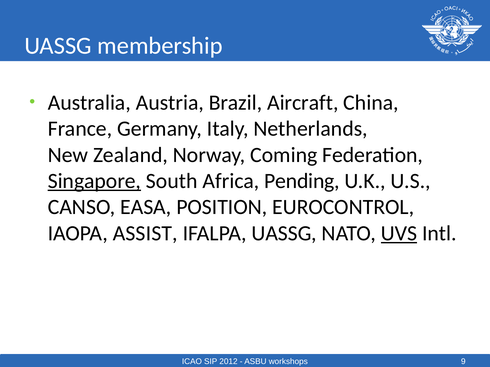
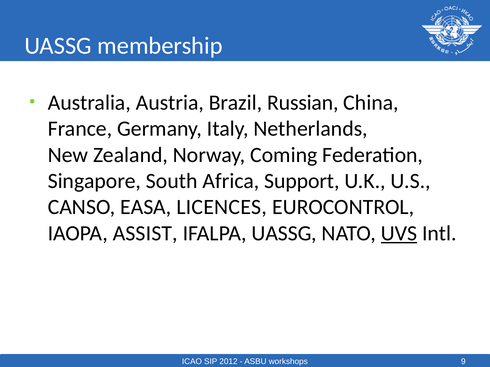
Aircraft: Aircraft -> Russian
Singapore underline: present -> none
Pending: Pending -> Support
POSITION: POSITION -> LICENCES
